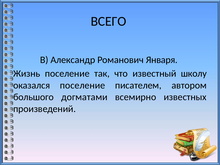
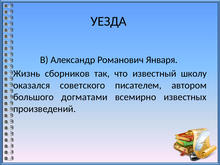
ВСЕГО: ВСЕГО -> УЕЗДА
Жизнь поселение: поселение -> сборников
оказался поселение: поселение -> советского
